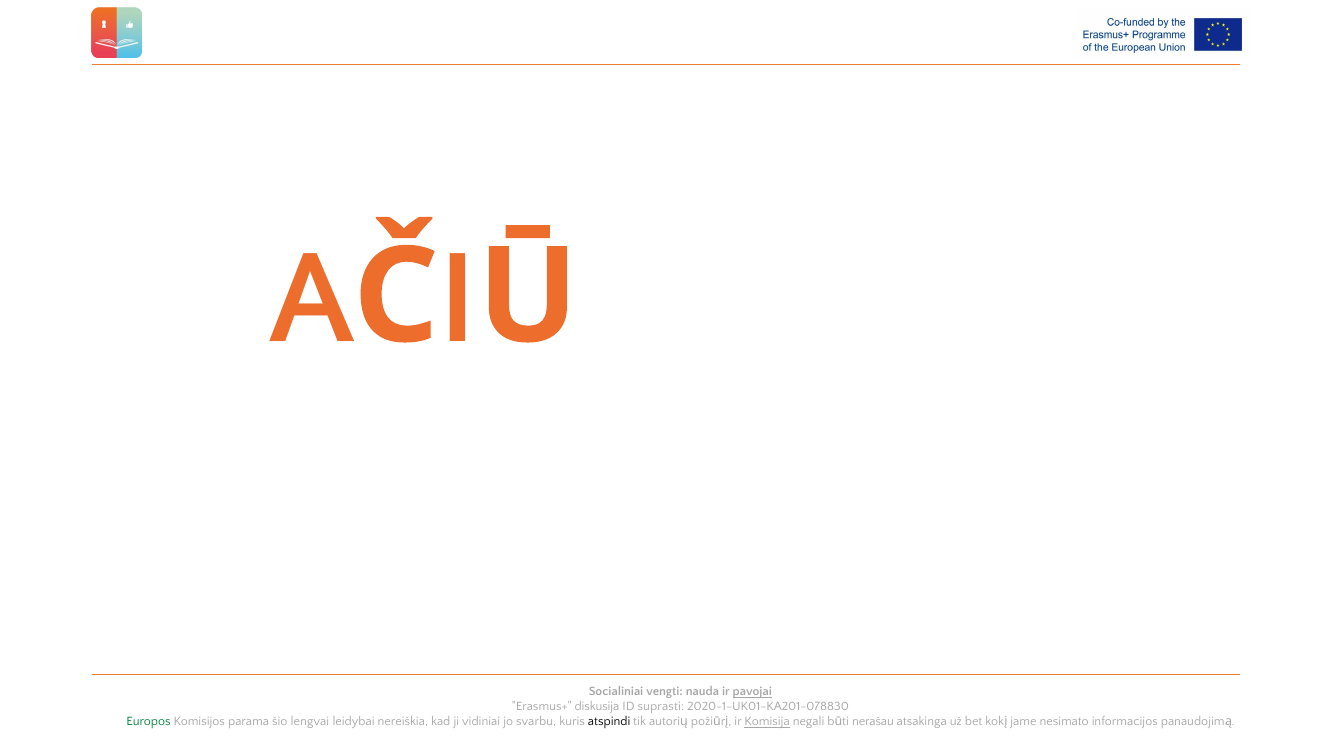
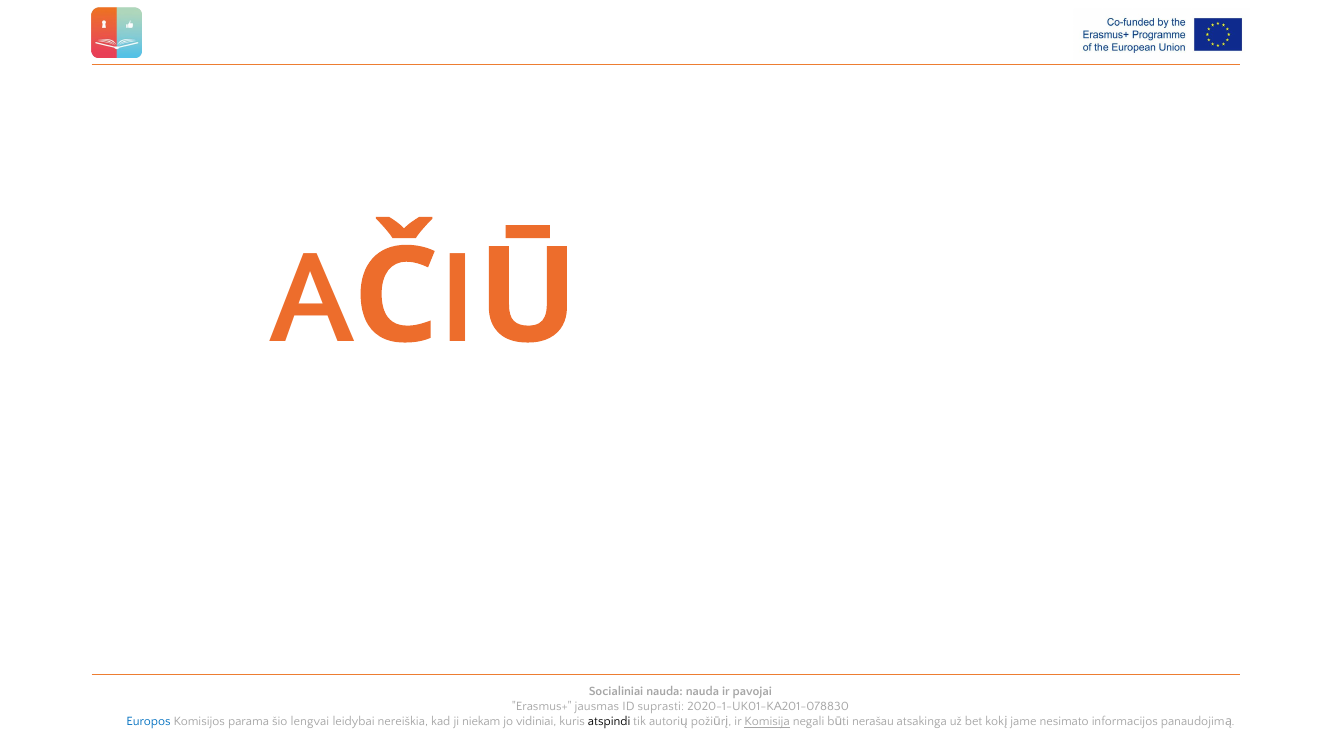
Socialiniai vengti: vengti -> nauda
pavojai underline: present -> none
diskusija: diskusija -> jausmas
Europos colour: green -> blue
vidiniai: vidiniai -> niekam
svarbu: svarbu -> vidiniai
